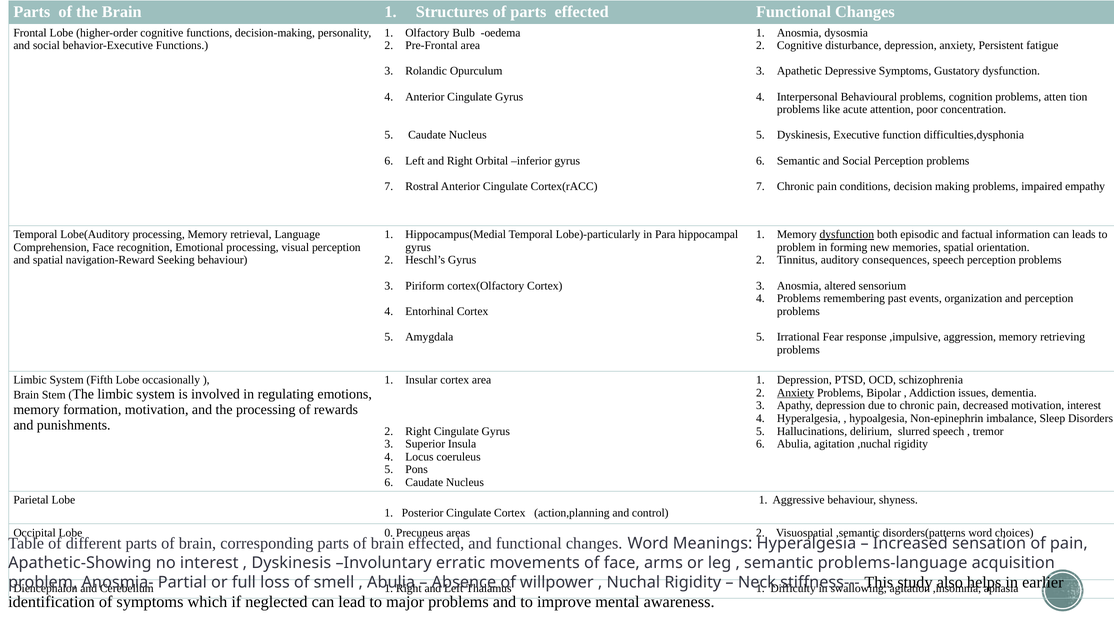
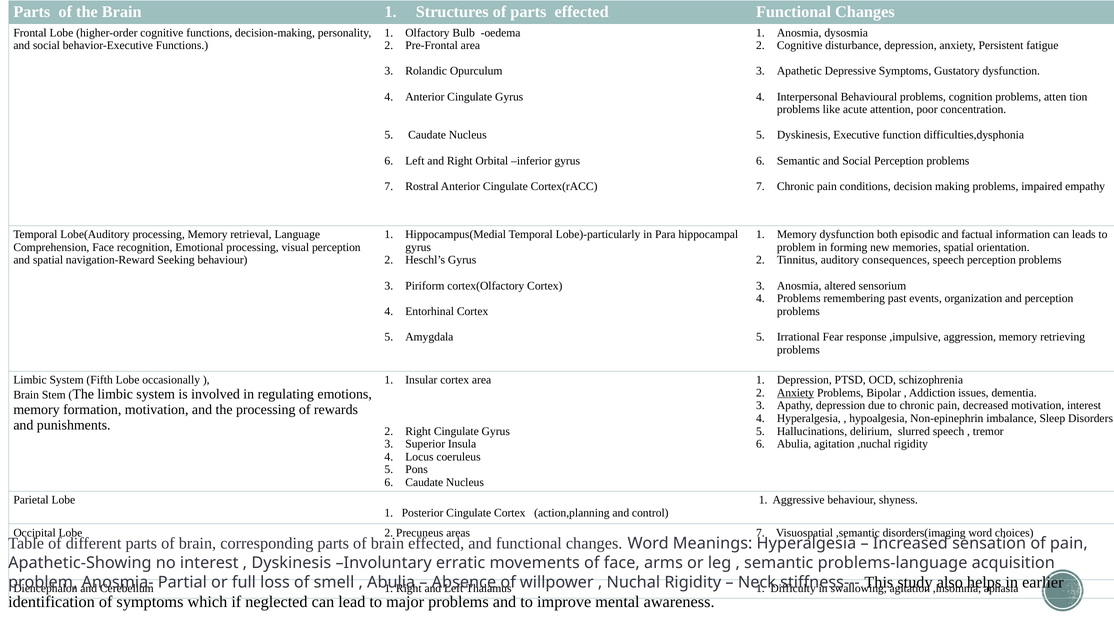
dysfunction at (847, 234) underline: present -> none
Lobe 0: 0 -> 2
areas 2: 2 -> 7
disorders(patterns: disorders(patterns -> disorders(imaging
